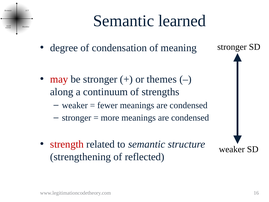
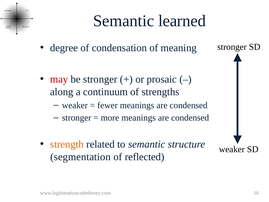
themes: themes -> prosaic
strength colour: red -> orange
strengthening: strengthening -> segmentation
